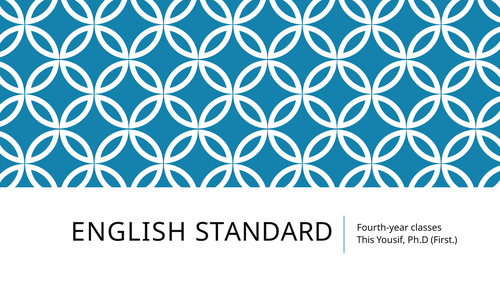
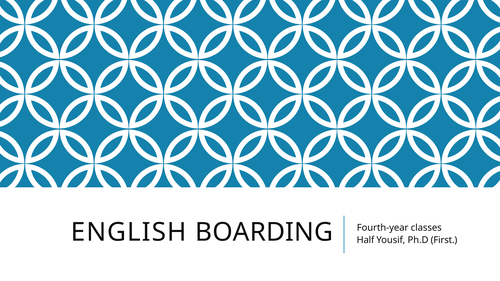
STANDARD: STANDARD -> BOARDING
This: This -> Half
